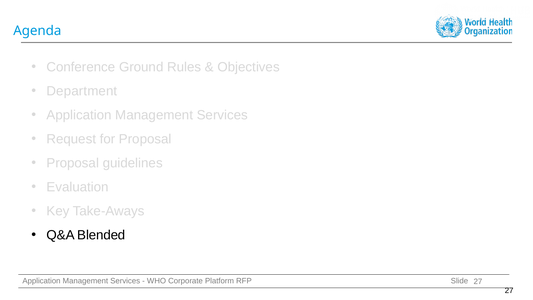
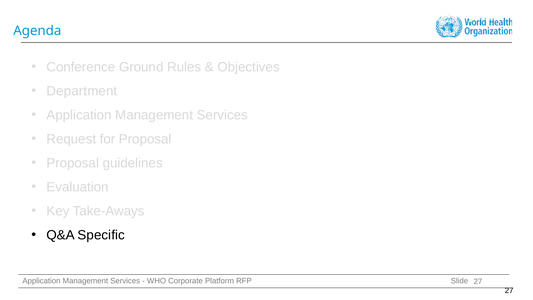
Blended: Blended -> Specific
